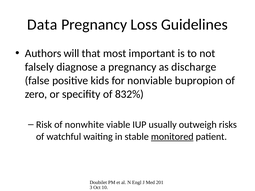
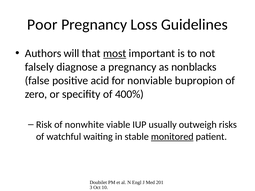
Data: Data -> Poor
most underline: none -> present
discharge: discharge -> nonblacks
kids: kids -> acid
832%: 832% -> 400%
